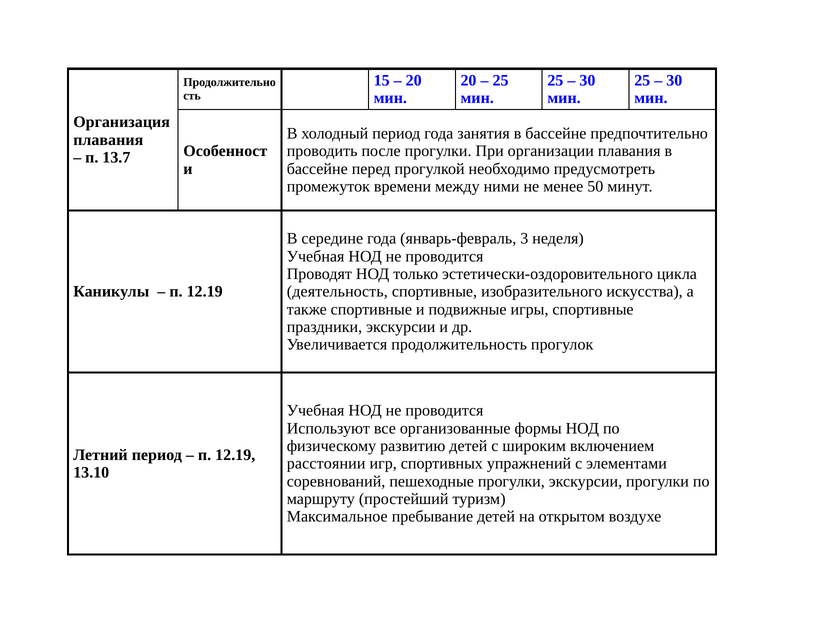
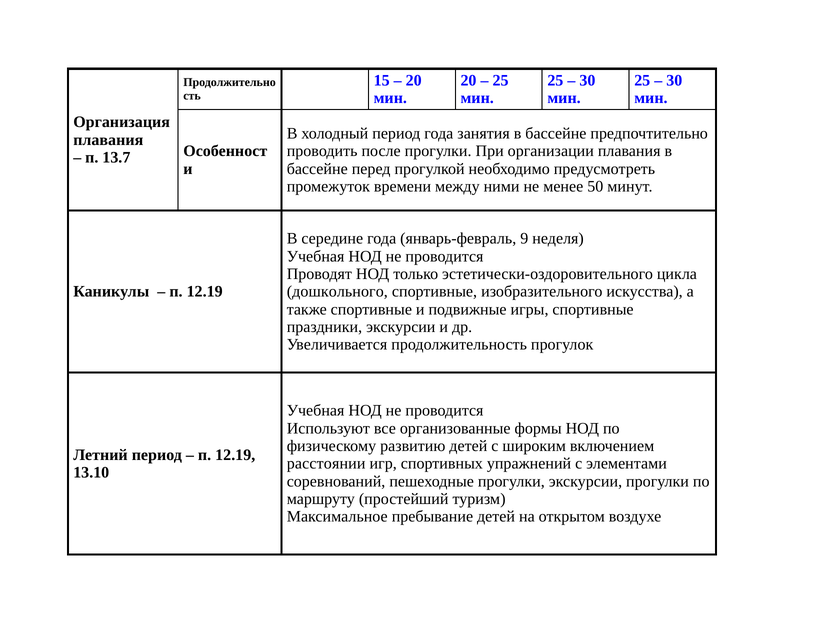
3: 3 -> 9
деятельность: деятельность -> дошкольного
